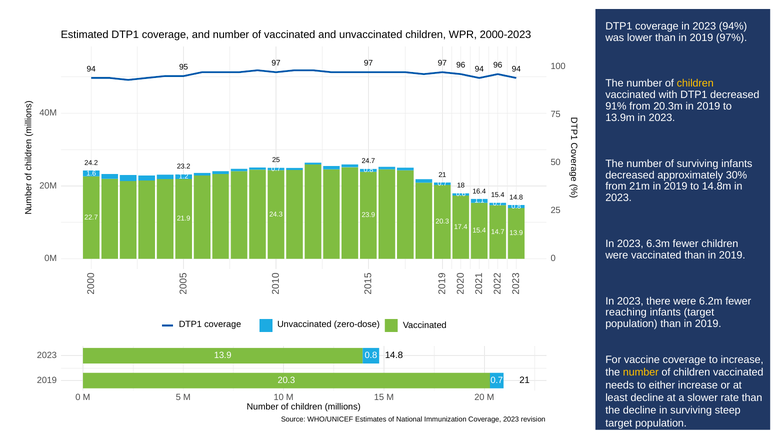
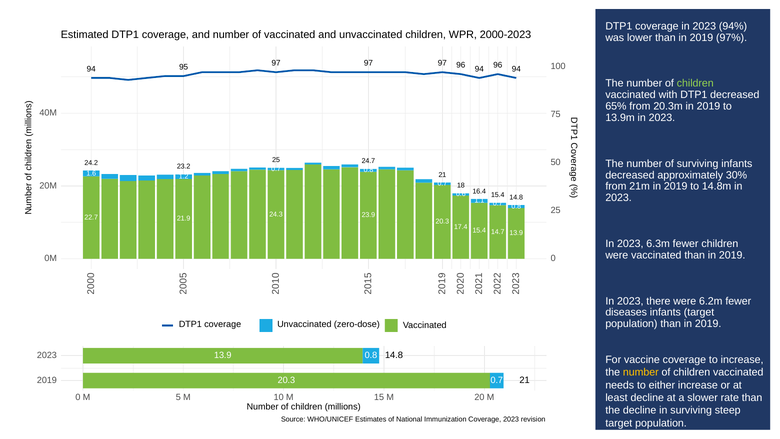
children at (695, 83) colour: yellow -> light green
91%: 91% -> 65%
reaching: reaching -> diseases
